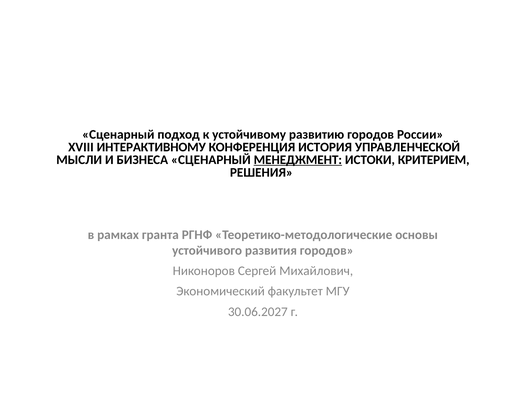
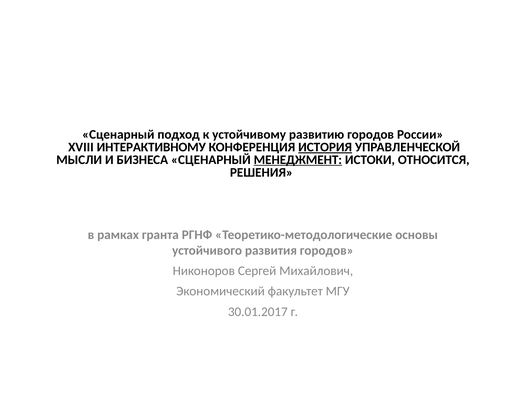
ИСТОРИЯ underline: none -> present
КРИТЕРИЕМ: КРИТЕРИЕМ -> ОТНОСИТСЯ
30.06.2027: 30.06.2027 -> 30.01.2017
